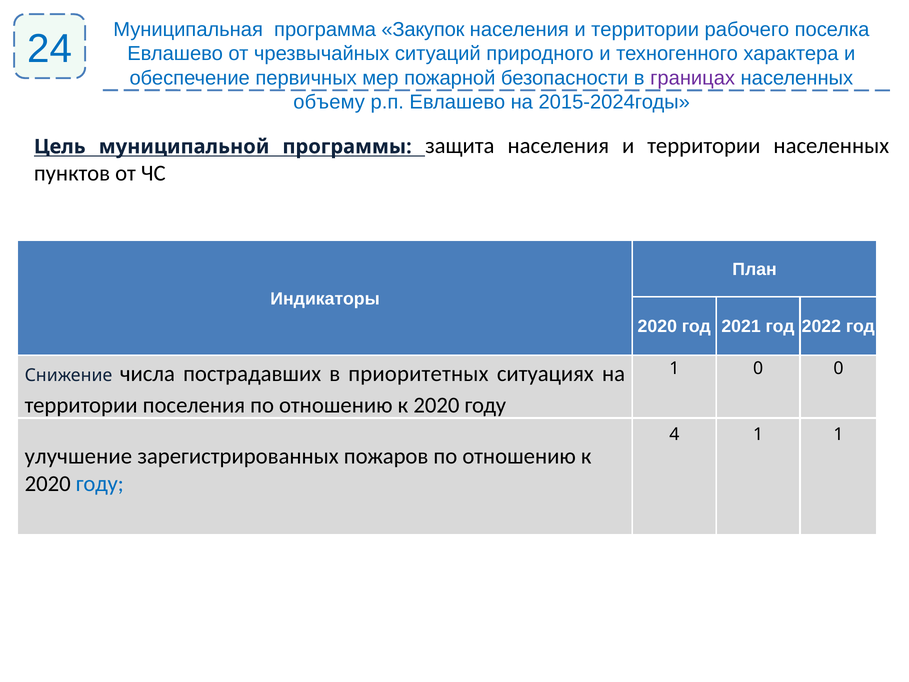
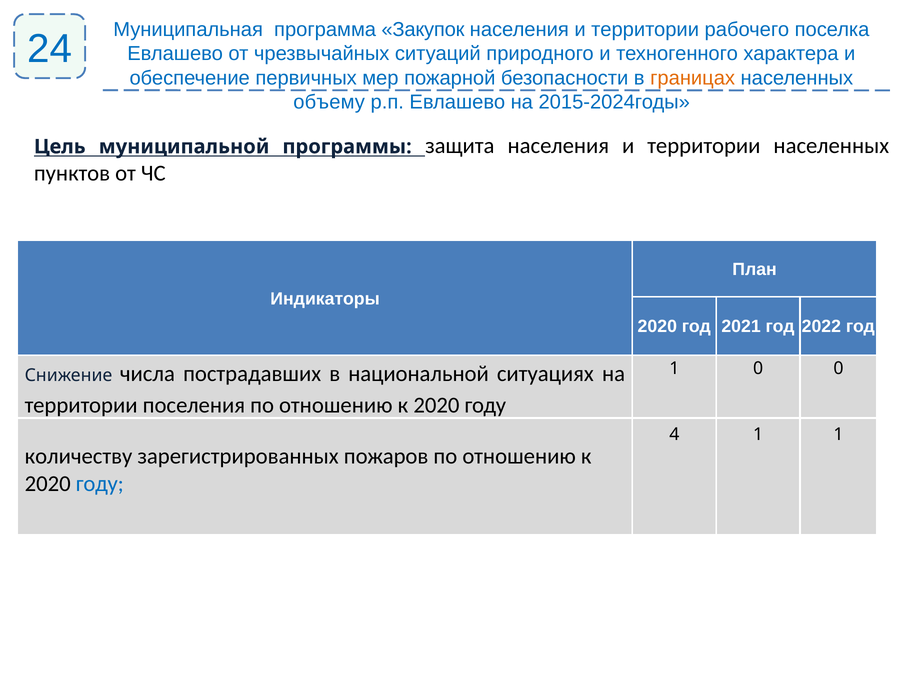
границах colour: purple -> orange
приоритетных: приоритетных -> национальной
улучшение: улучшение -> количеству
